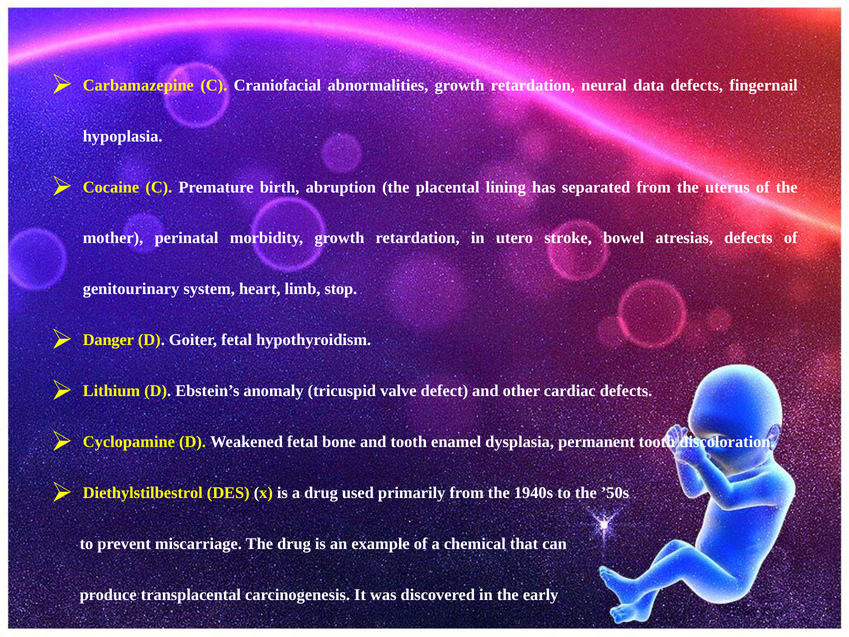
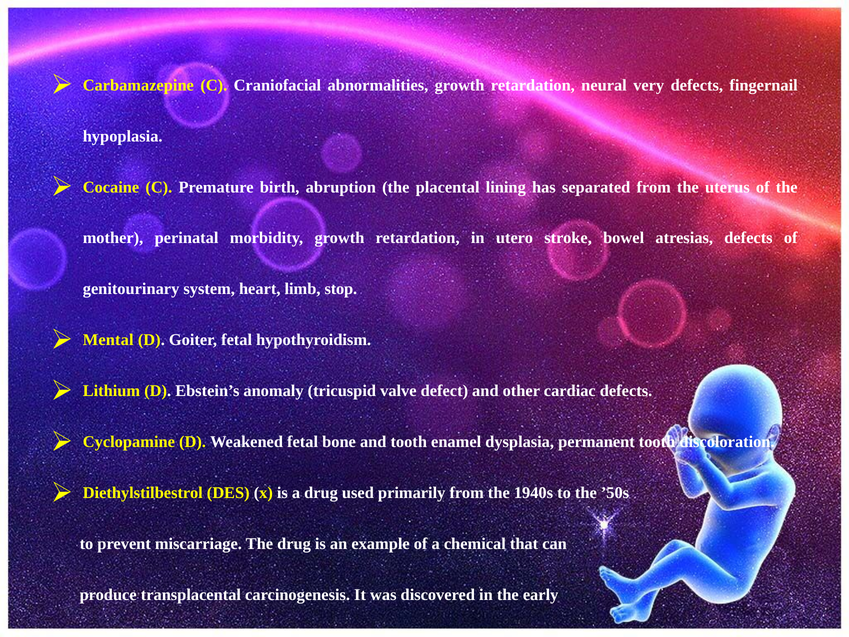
data: data -> very
Danger: Danger -> Mental
